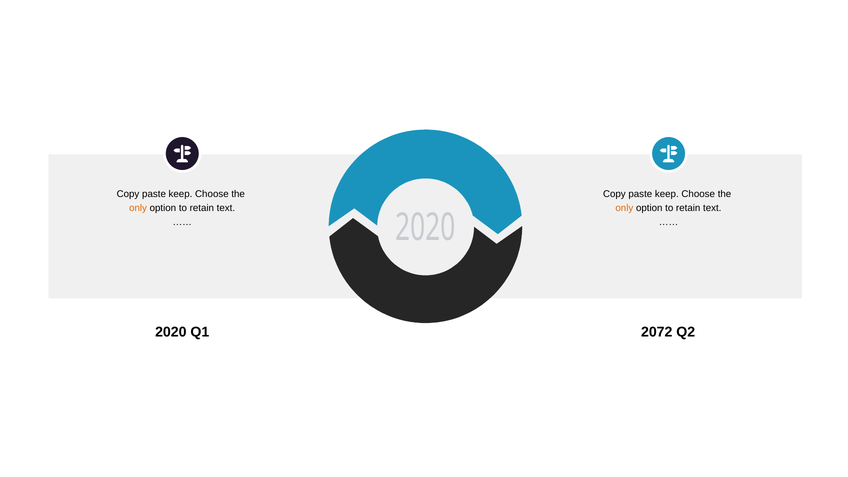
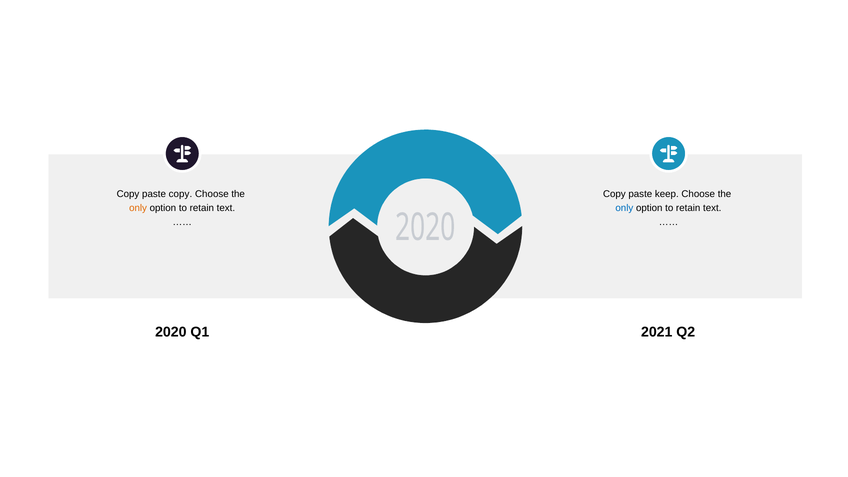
keep at (180, 194): keep -> copy
only at (624, 208) colour: orange -> blue
2072: 2072 -> 2021
